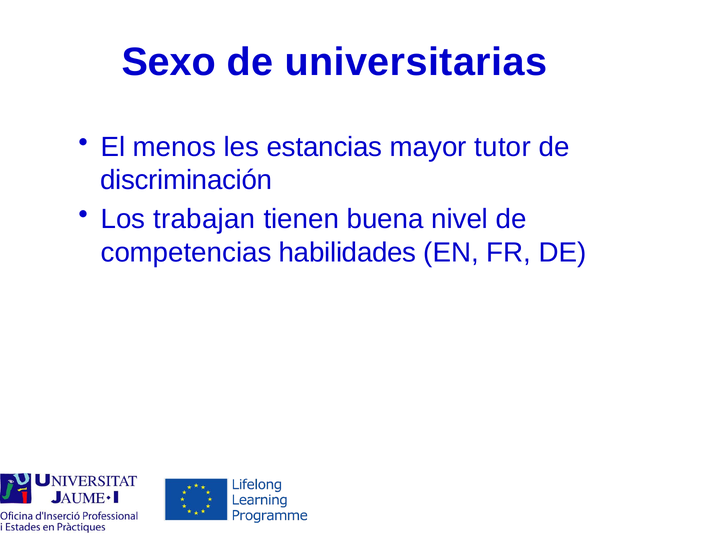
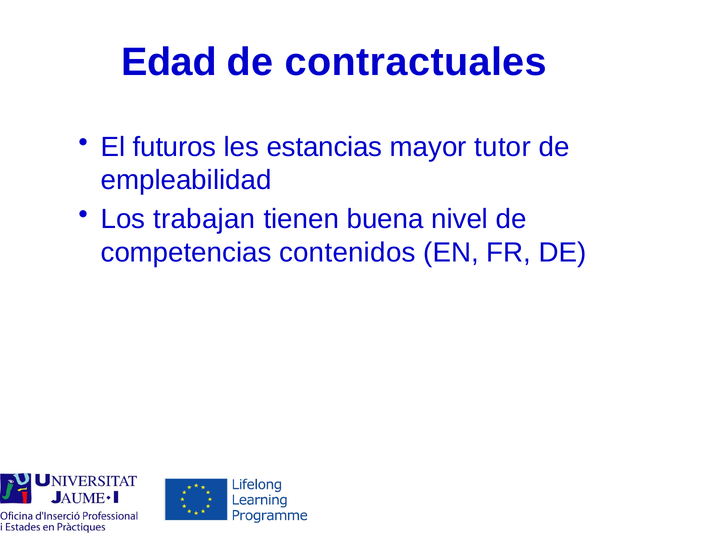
Sexo: Sexo -> Edad
universitarias: universitarias -> contractuales
menos: menos -> futuros
discriminación: discriminación -> empleabilidad
habilidades: habilidades -> contenidos
